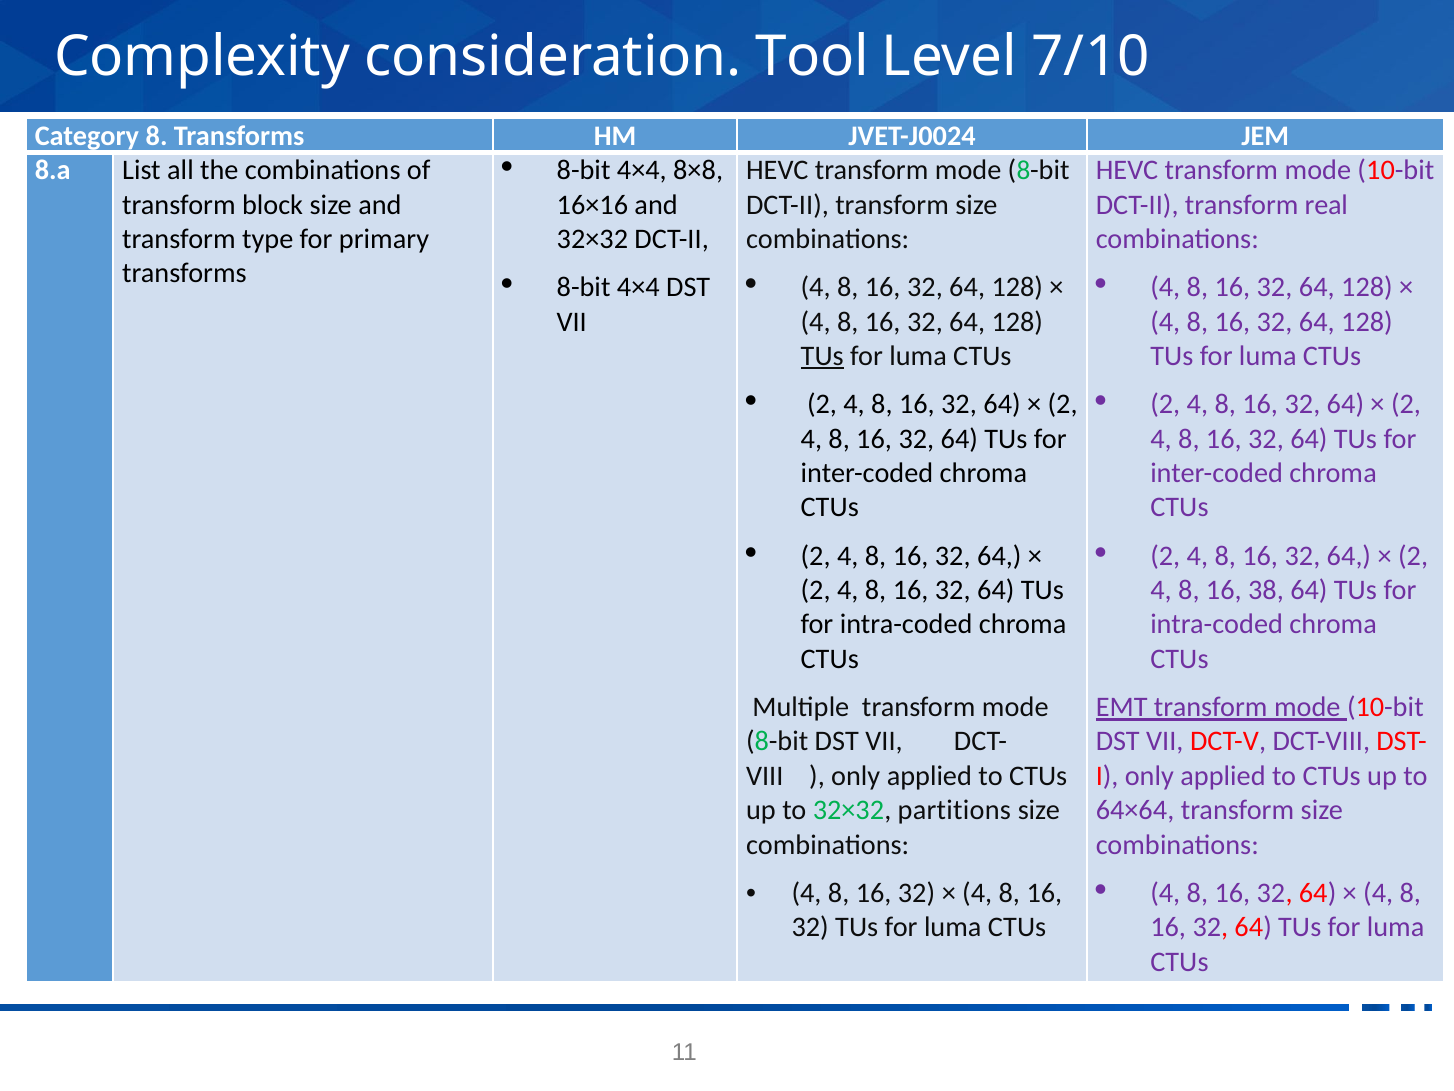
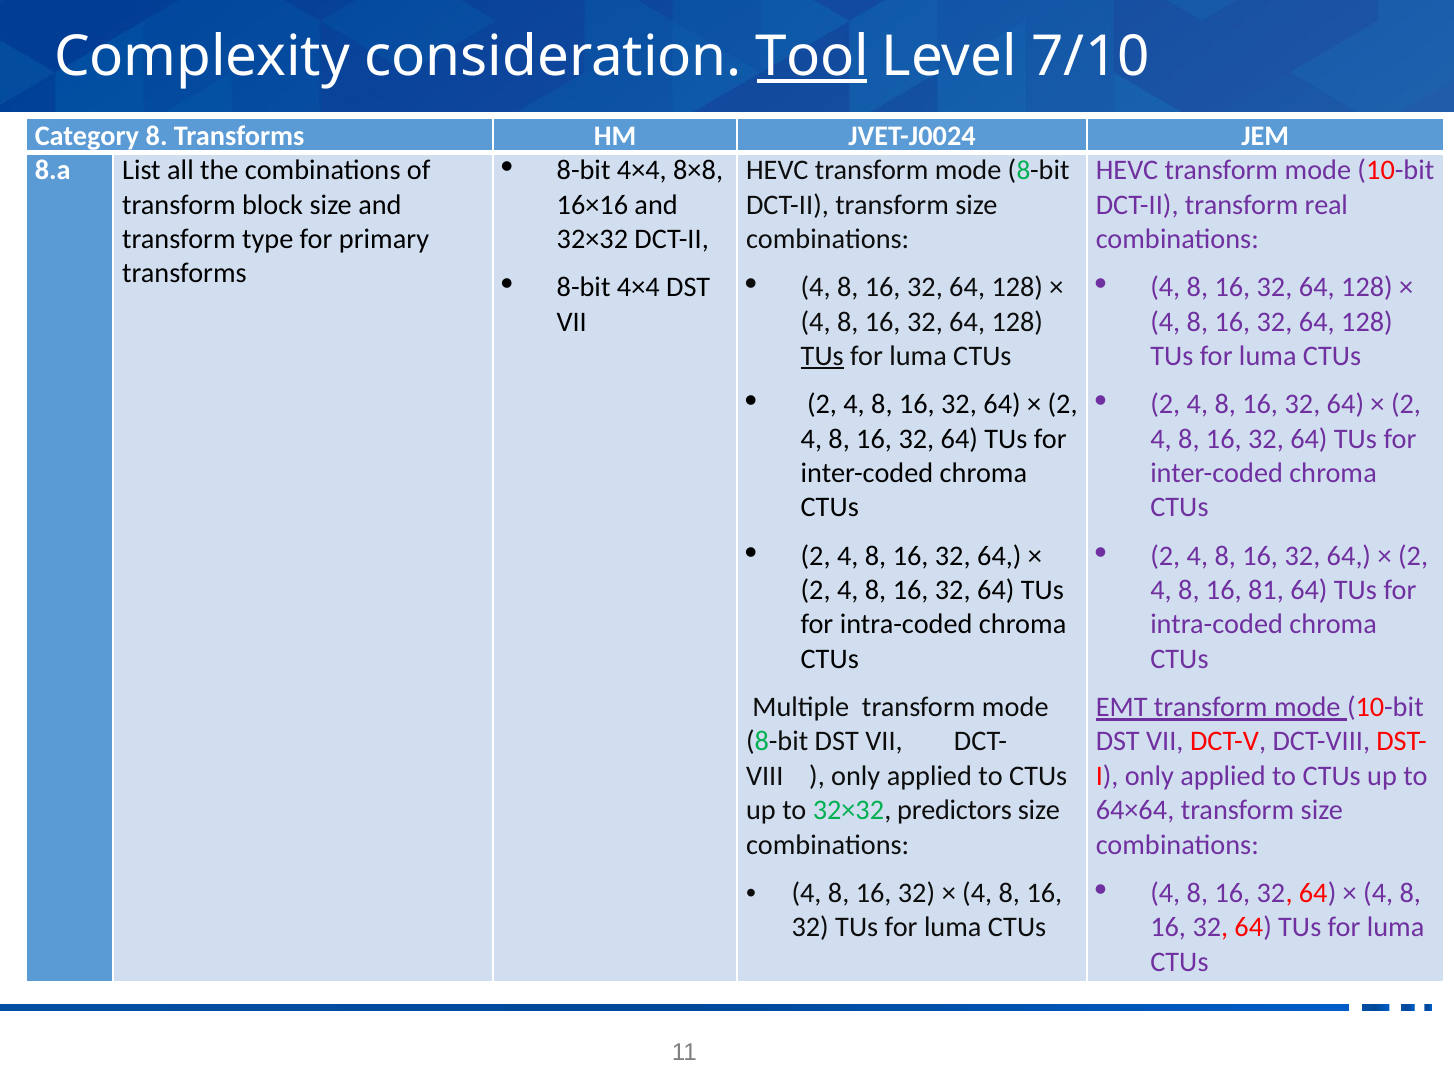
Tool underline: none -> present
38: 38 -> 81
partitions: partitions -> predictors
